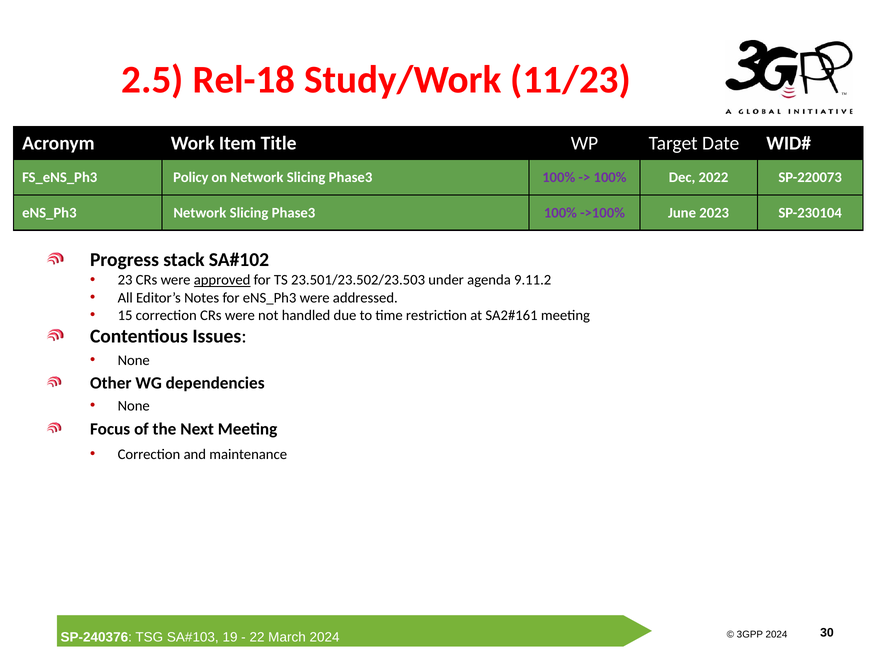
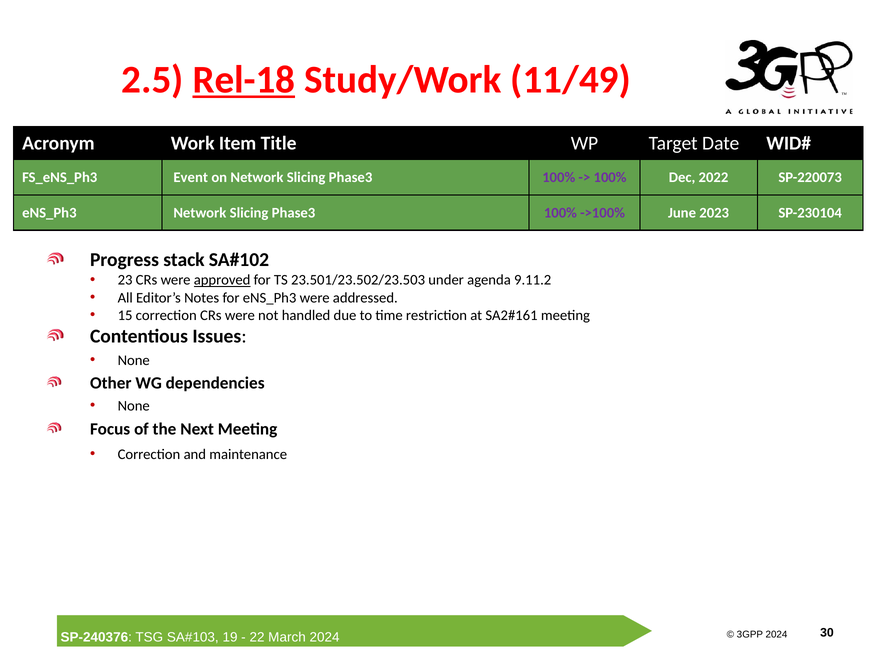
Rel-18 underline: none -> present
11/23: 11/23 -> 11/49
Policy: Policy -> Event
